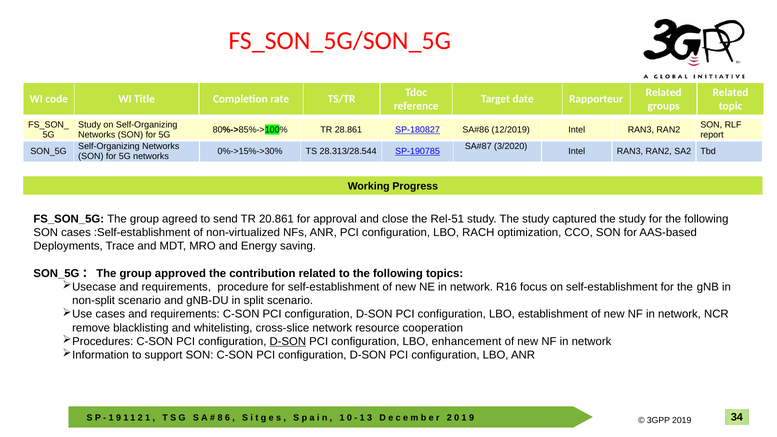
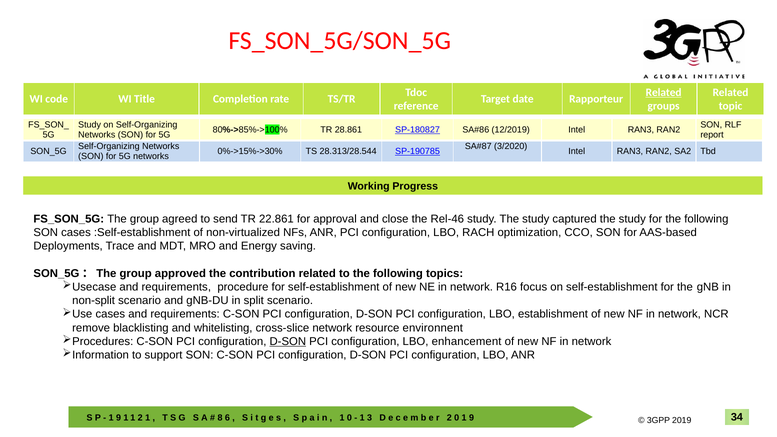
Related at (664, 92) underline: none -> present
20.861: 20.861 -> 22.861
Rel-51: Rel-51 -> Rel-46
cooperation: cooperation -> environnent
